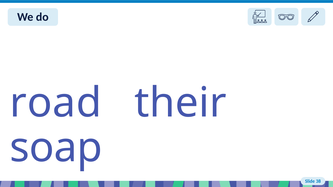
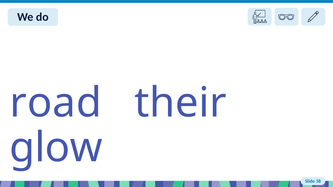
soap: soap -> glow
